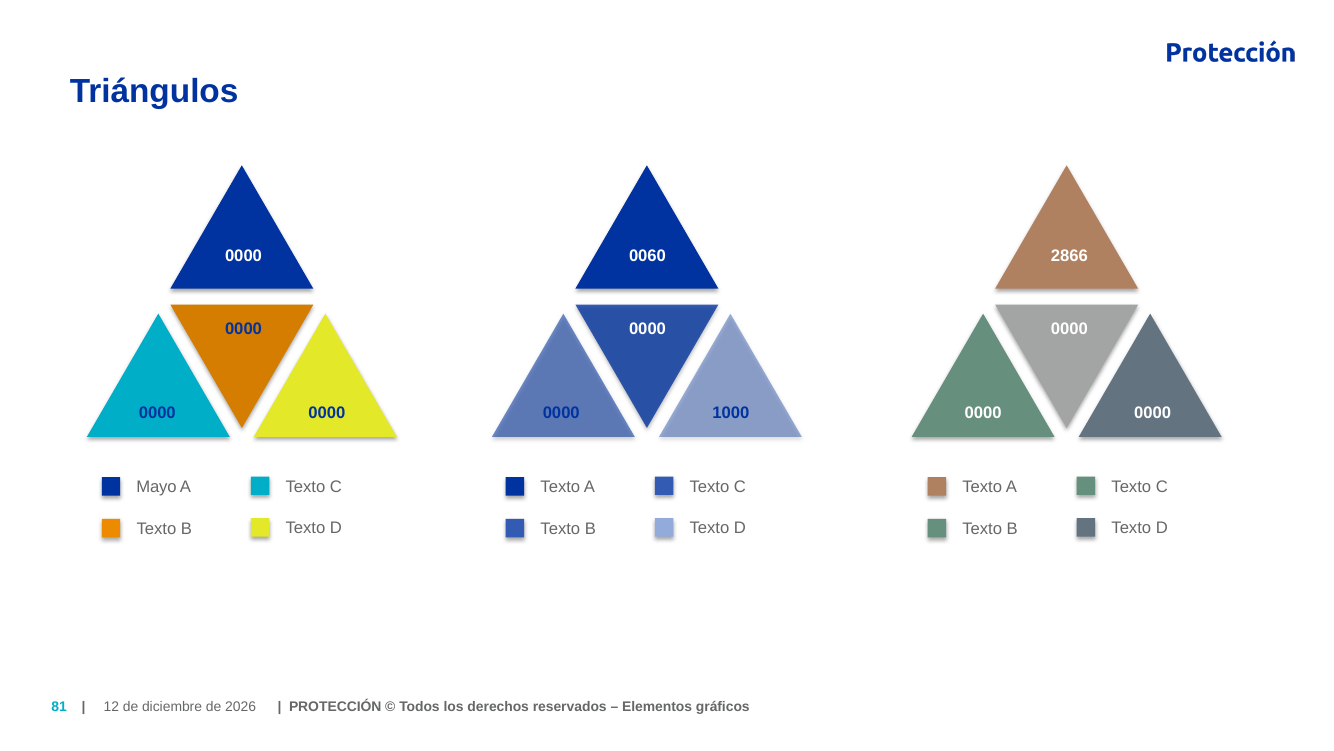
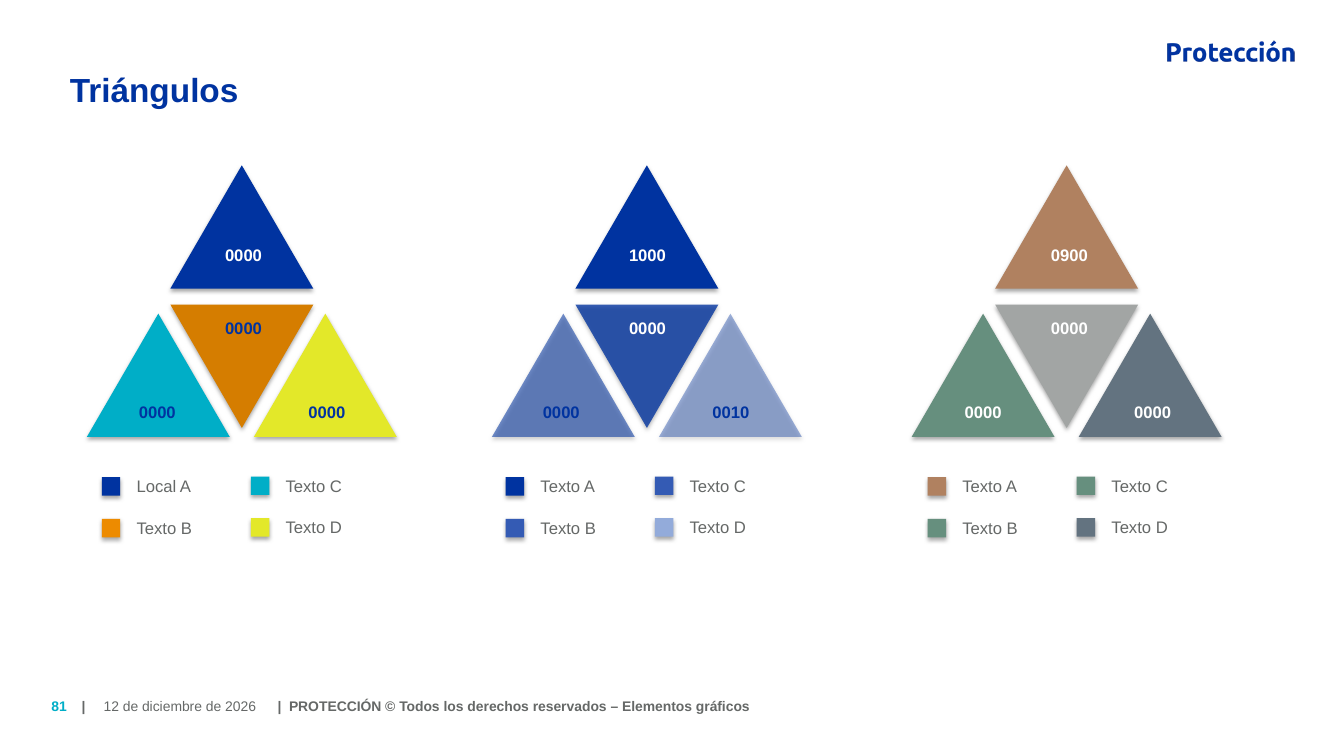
0060: 0060 -> 1000
2866: 2866 -> 0900
1000: 1000 -> 0010
Mayo: Mayo -> Local
